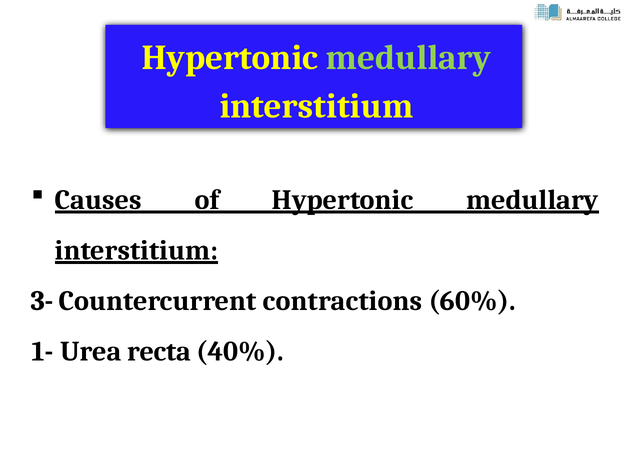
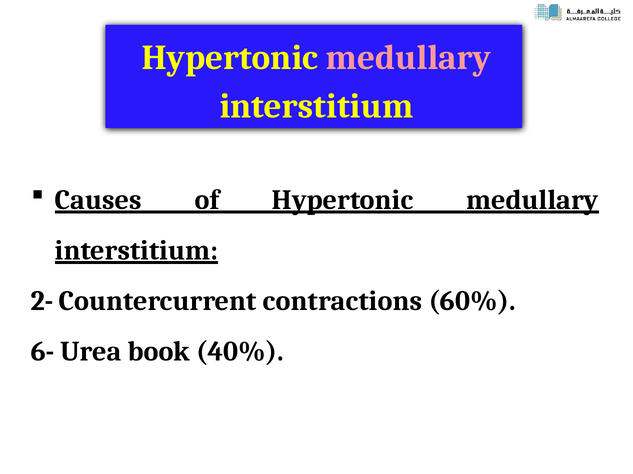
medullary at (409, 58) colour: light green -> pink
3-: 3- -> 2-
1-: 1- -> 6-
recta: recta -> book
